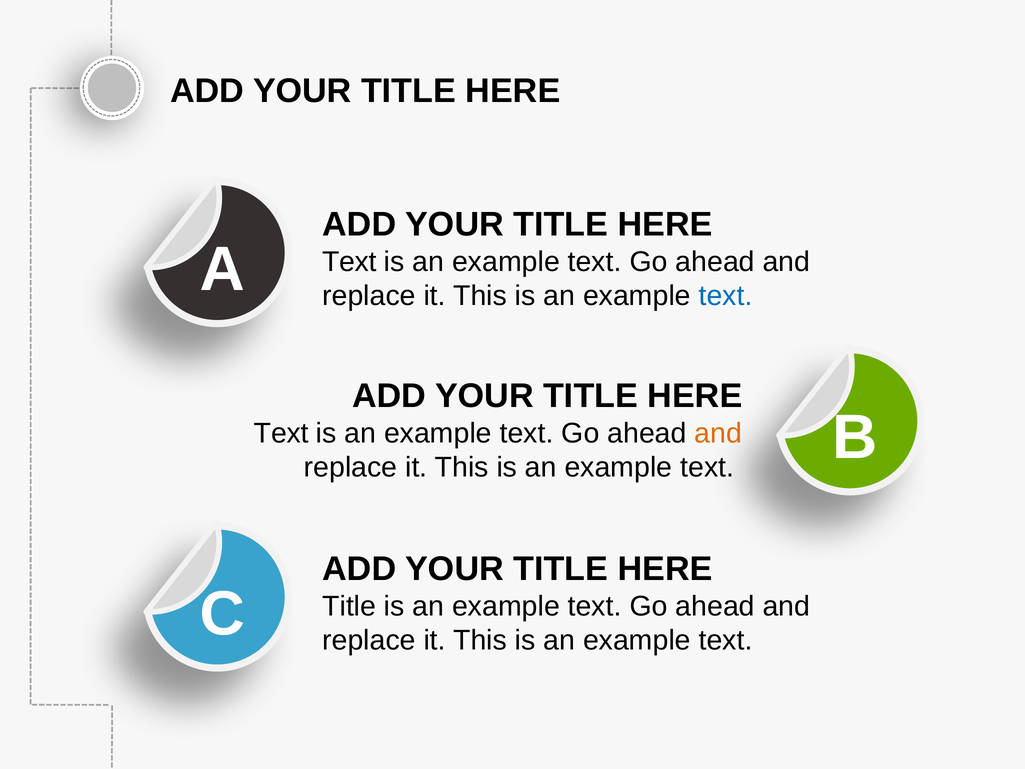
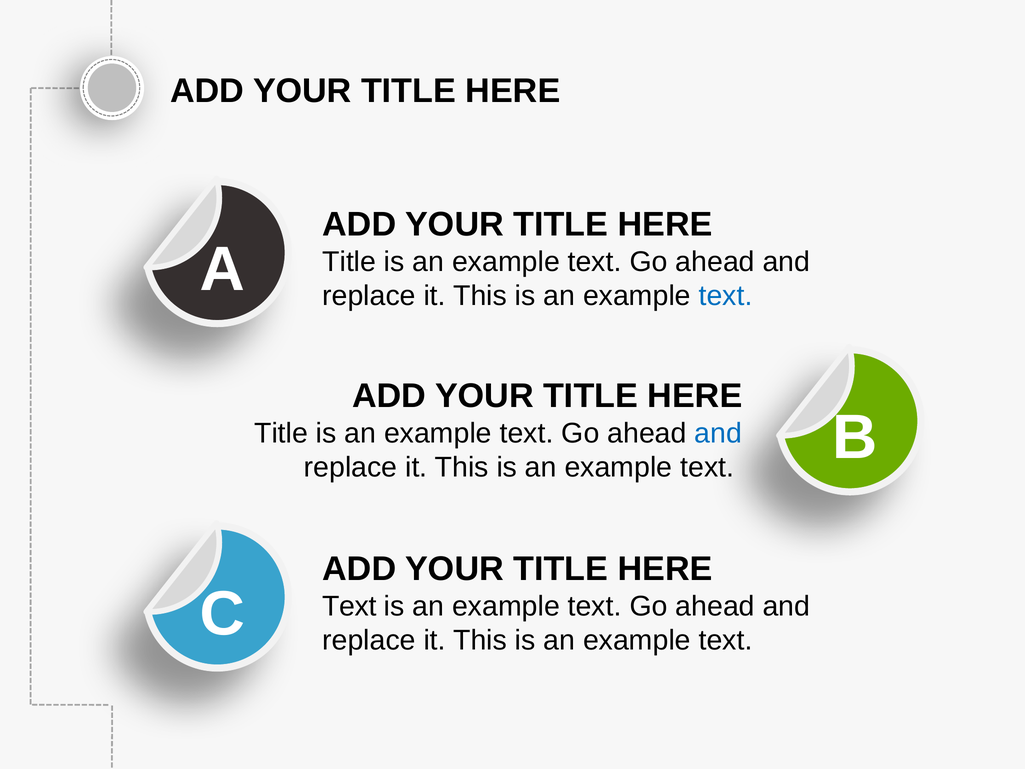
Text at (349, 262): Text -> Title
Text at (281, 433): Text -> Title
and at (718, 433) colour: orange -> blue
Title at (349, 606): Title -> Text
